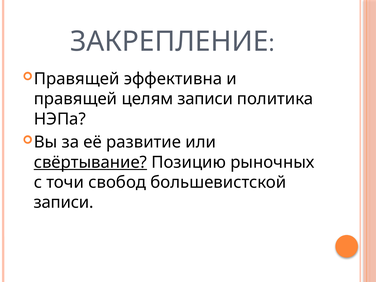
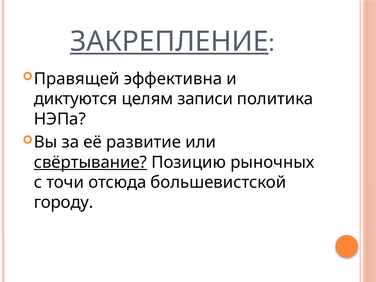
ЗАКРЕПЛЕНИЕ underline: none -> present
правящей at (75, 99): правящей -> диктуются
свобод: свобод -> отсюда
записи at (64, 202): записи -> городу
